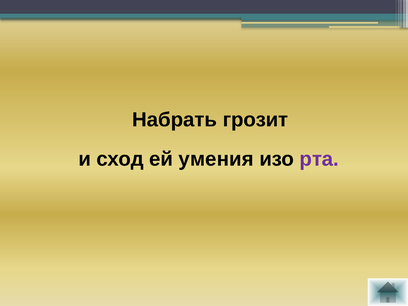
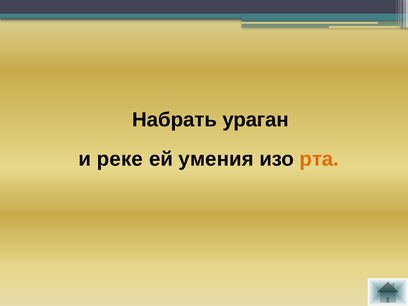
грозит: грозит -> ураган
сход: сход -> реке
рта colour: purple -> orange
